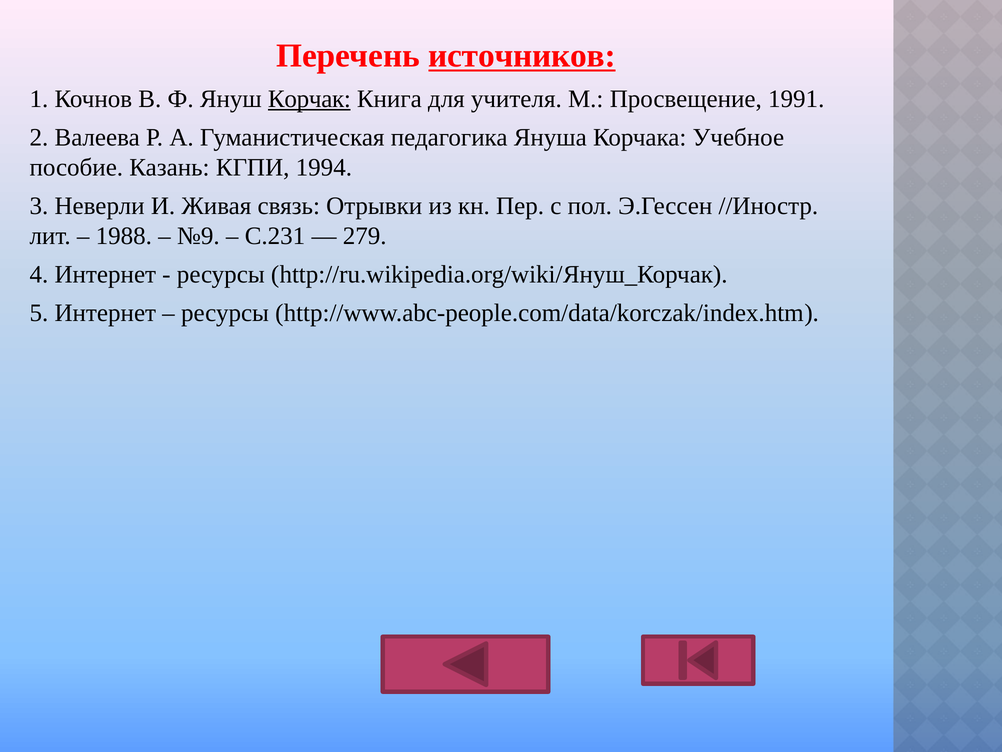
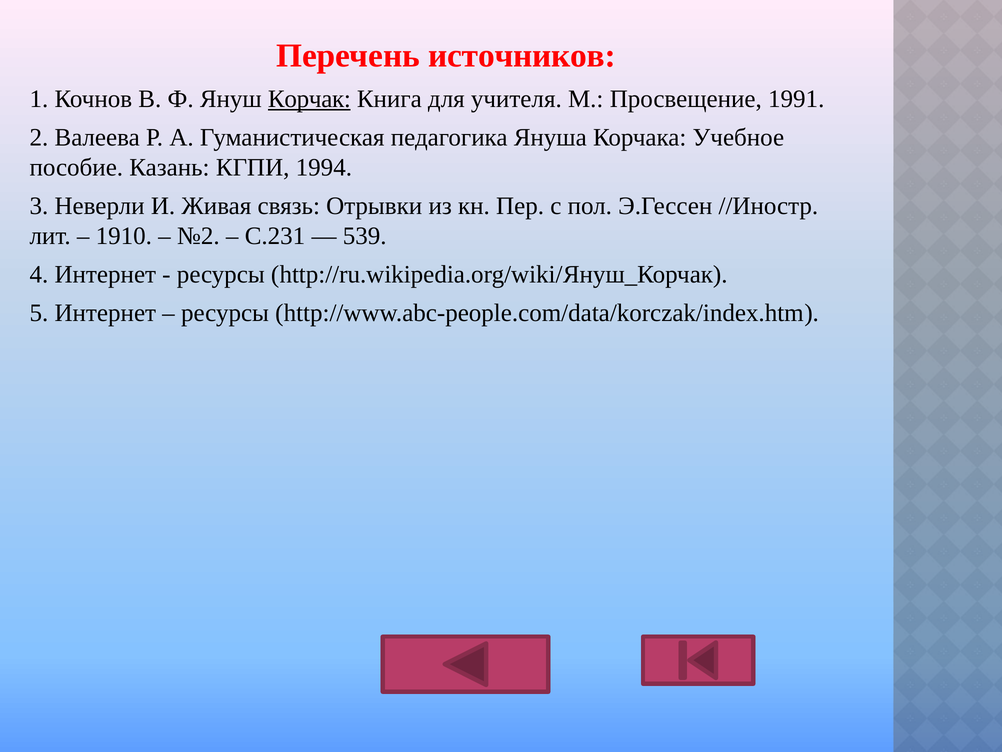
источников underline: present -> none
1988: 1988 -> 1910
№9: №9 -> №2
279: 279 -> 539
